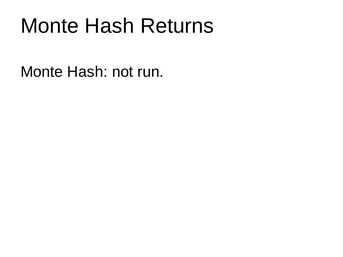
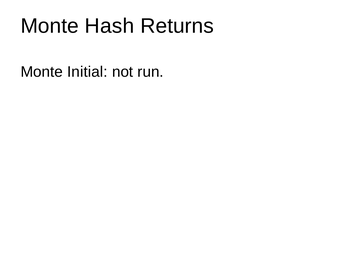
Hash at (87, 72): Hash -> Initial
